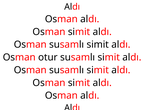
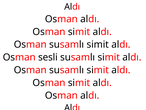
otur: otur -> sesli
